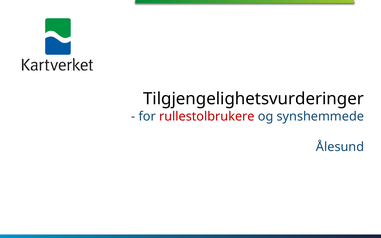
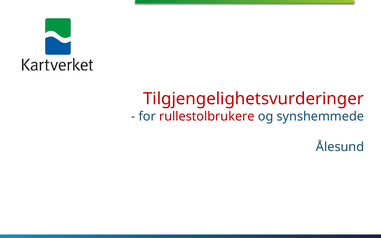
Tilgjengelighetsvurderinger colour: black -> red
